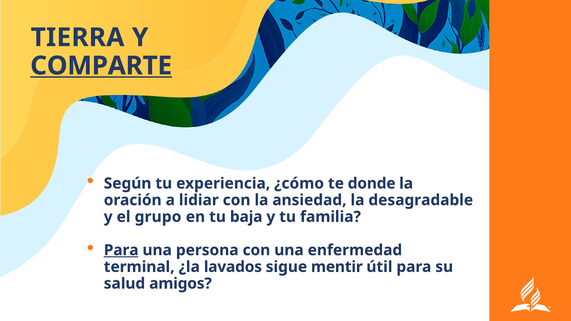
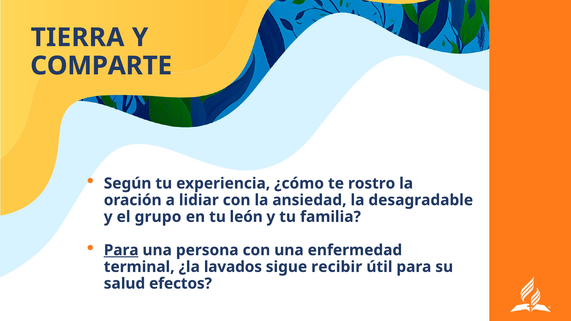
COMPARTE underline: present -> none
donde: donde -> rostro
baja: baja -> león
mentir: mentir -> recibir
amigos: amigos -> efectos
